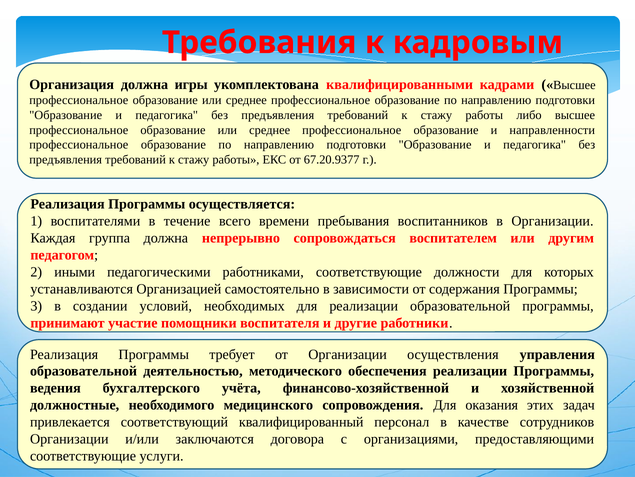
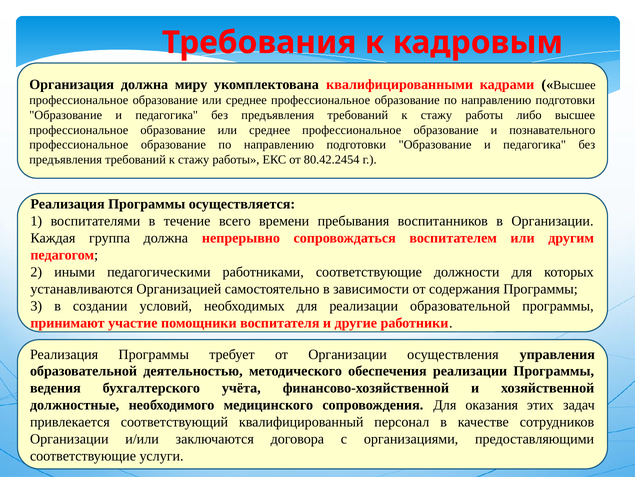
игры: игры -> миру
направленности: направленности -> познавательного
67.20.9377: 67.20.9377 -> 80.42.2454
